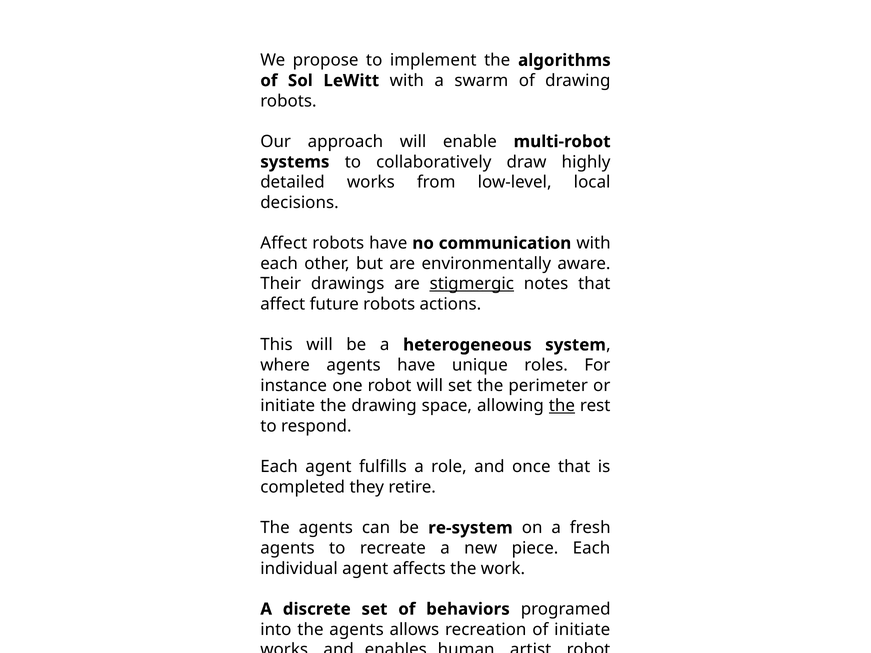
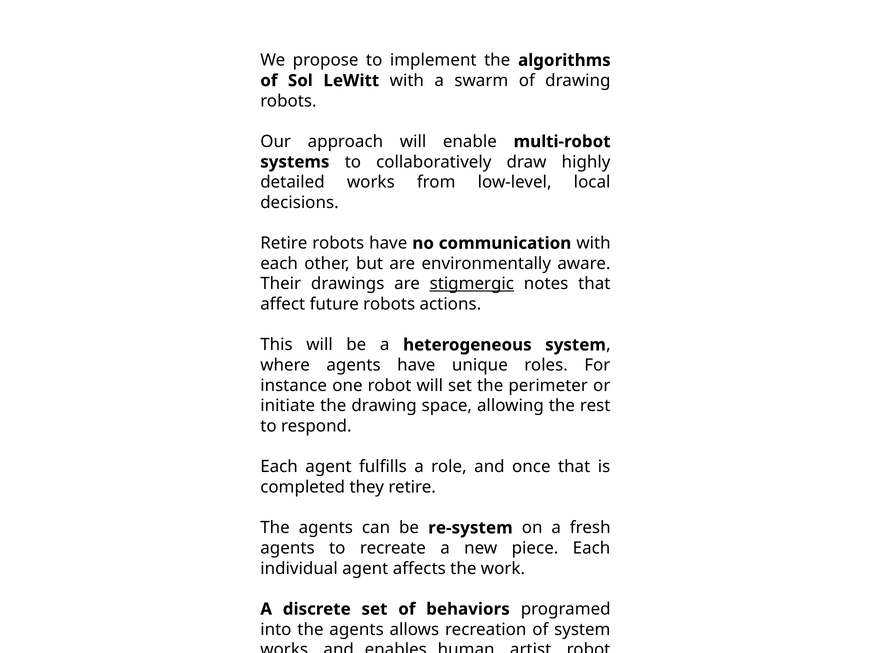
Affect at (284, 243): Affect -> Retire
the at (562, 406) underline: present -> none
of initiate: initiate -> system
